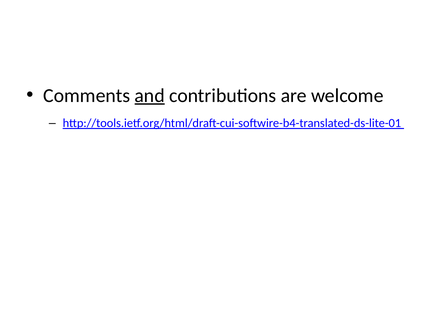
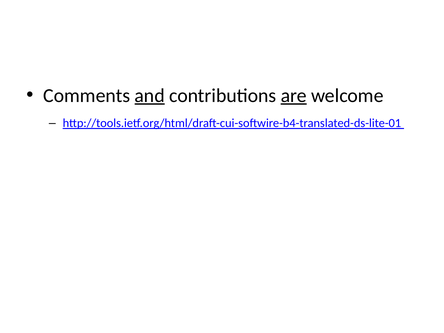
are underline: none -> present
